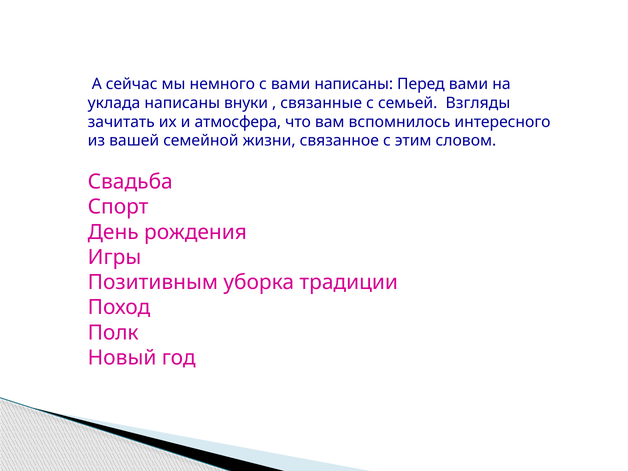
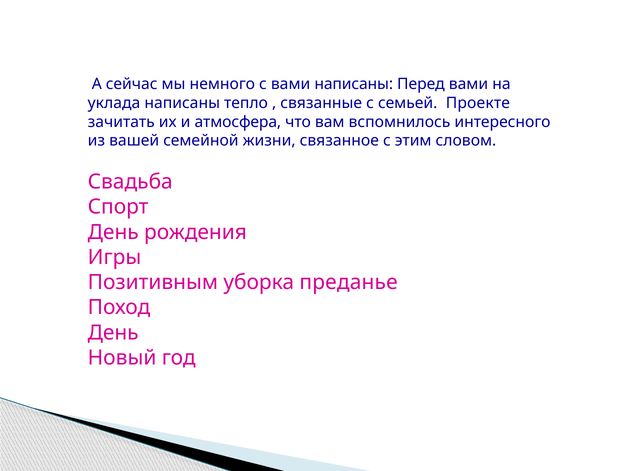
внуки: внуки -> тепло
Взгляды: Взгляды -> Проекте
традиции: традиции -> преданье
Полк at (113, 333): Полк -> День
